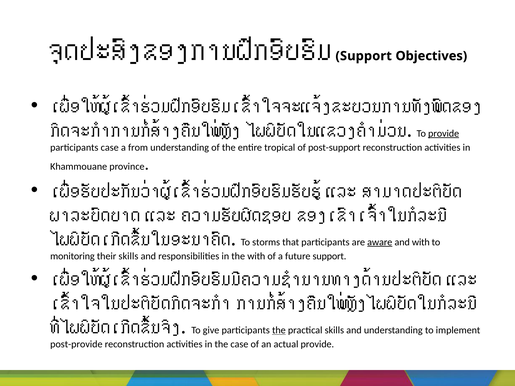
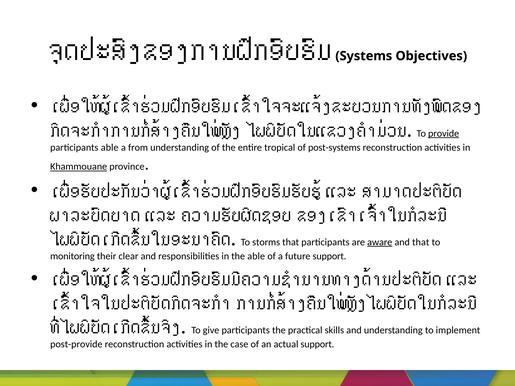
Support at (364, 56): Support -> Systems
participants case: case -> able
post-support: post-support -> post-systems
Khammouane underline: none -> present
and with: with -> that
their skills: skills -> clear
the with: with -> able
the at (279, 330) underline: present -> none
actual provide: provide -> support
